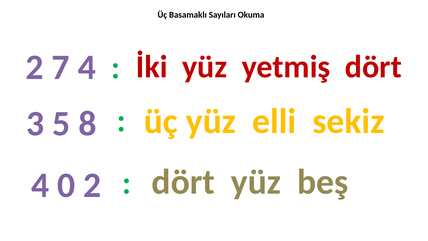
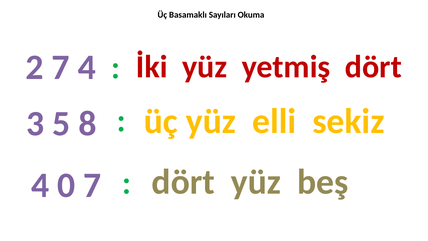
0 2: 2 -> 7
